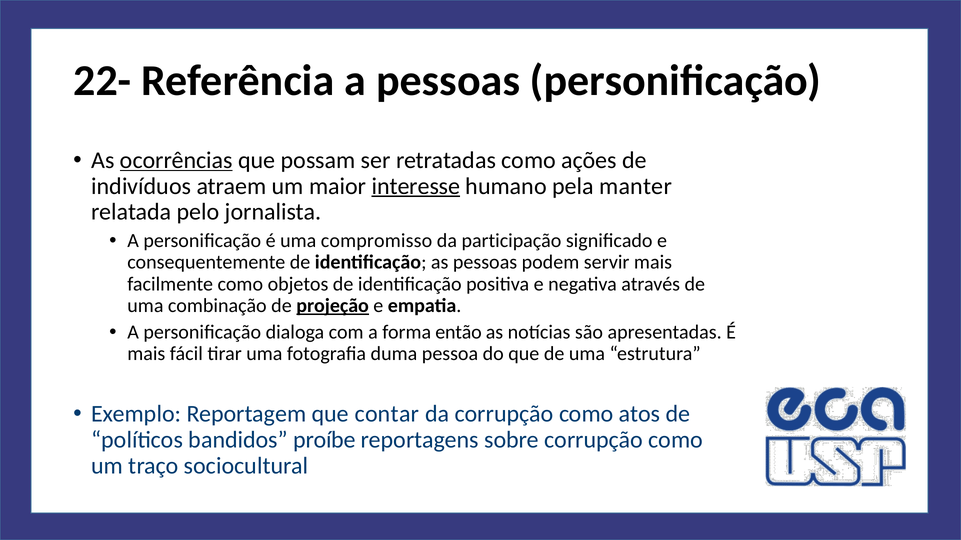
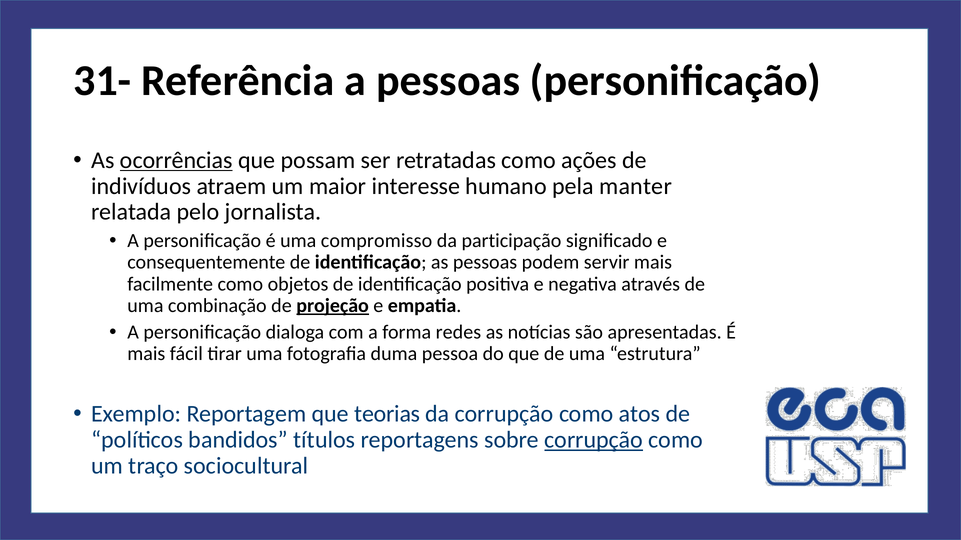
22-: 22- -> 31-
interesse underline: present -> none
então: então -> redes
contar: contar -> teorias
proíbe: proíbe -> títulos
corrupção at (594, 440) underline: none -> present
